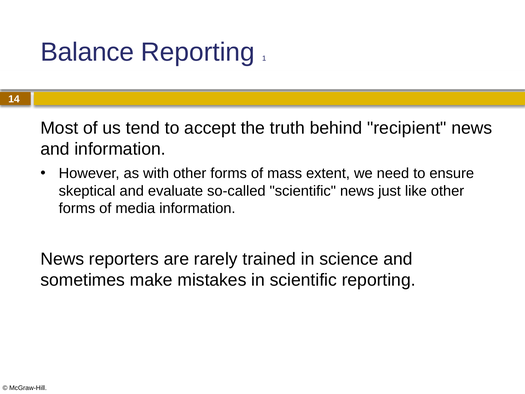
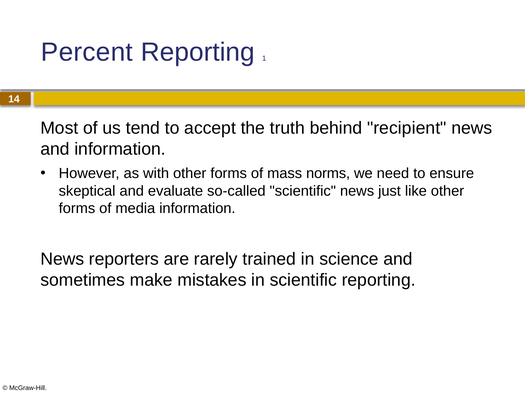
Balance: Balance -> Percent
extent: extent -> norms
